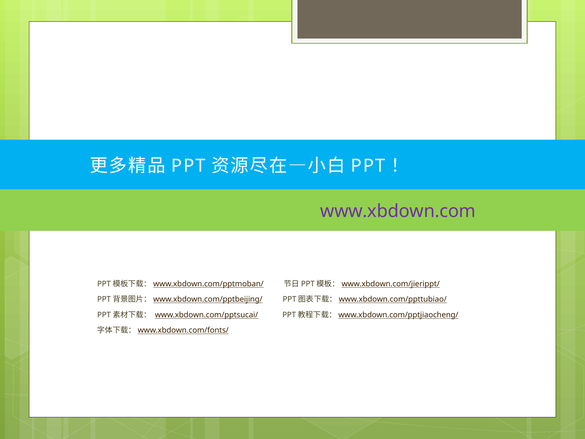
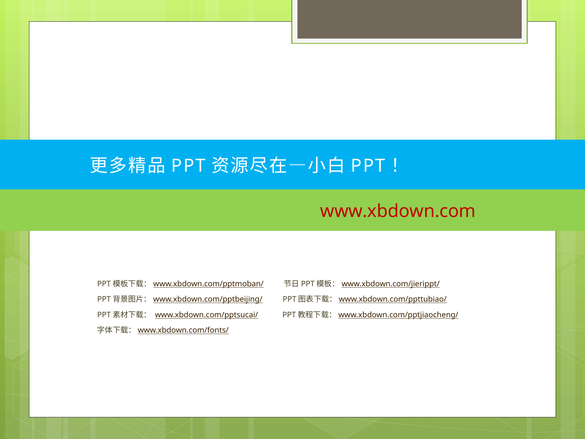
www.xbdown.com colour: purple -> red
